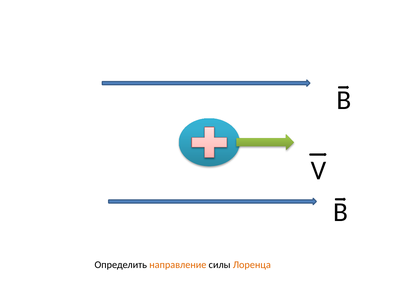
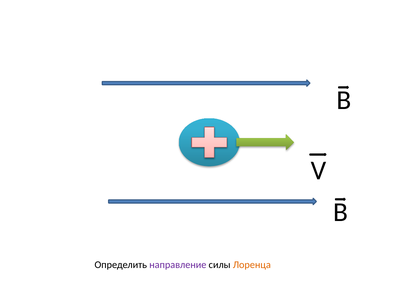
направление colour: orange -> purple
